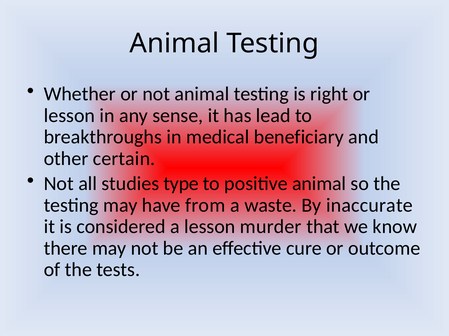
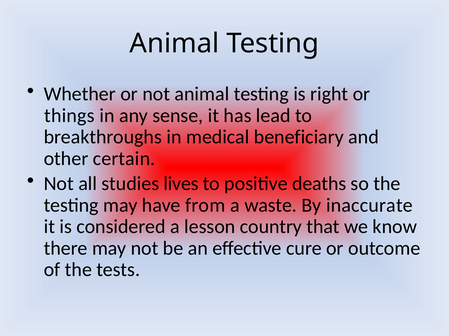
lesson at (69, 116): lesson -> things
type: type -> lives
positive animal: animal -> deaths
murder: murder -> country
